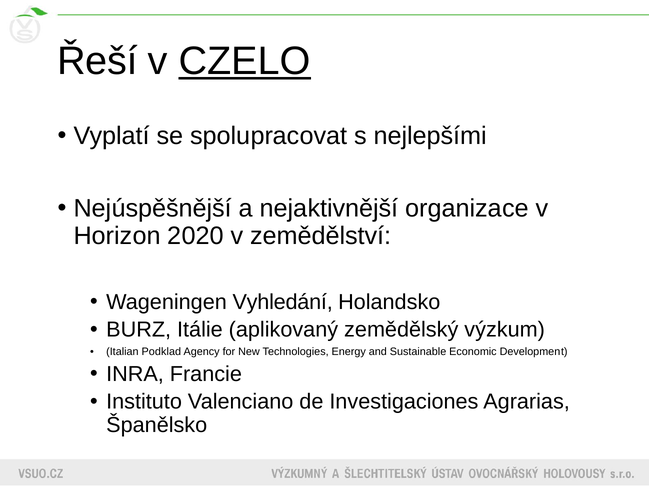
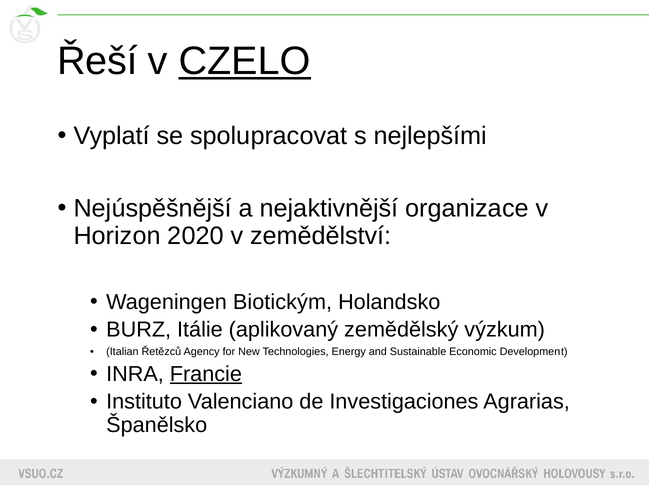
Vyhledání: Vyhledání -> Biotickým
Podklad: Podklad -> Řetězců
Francie underline: none -> present
